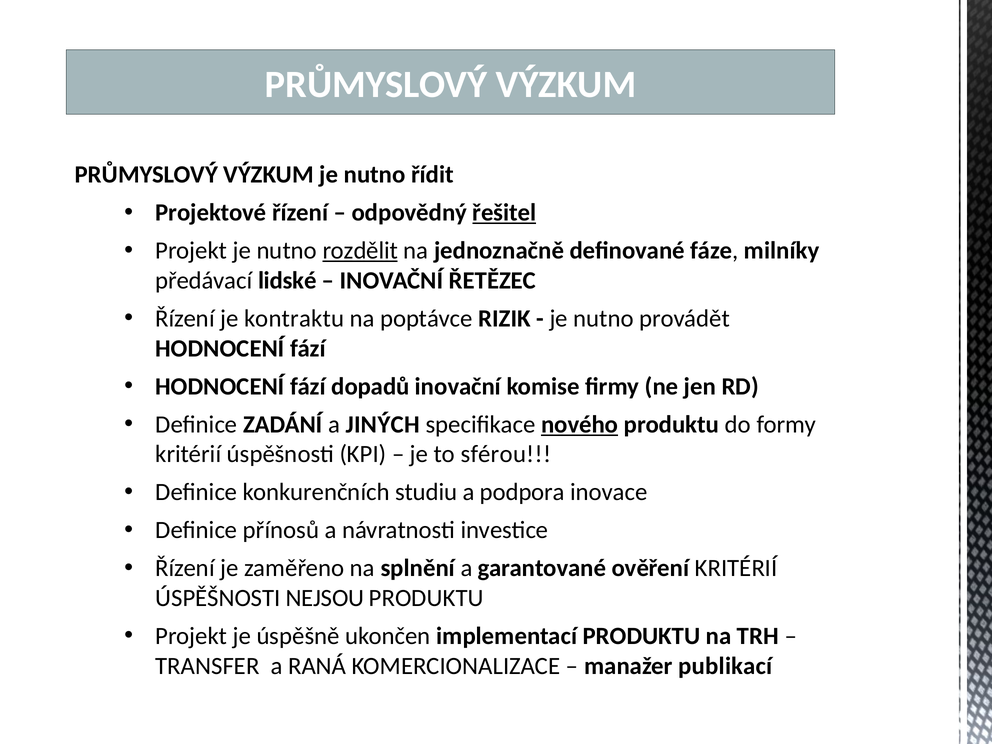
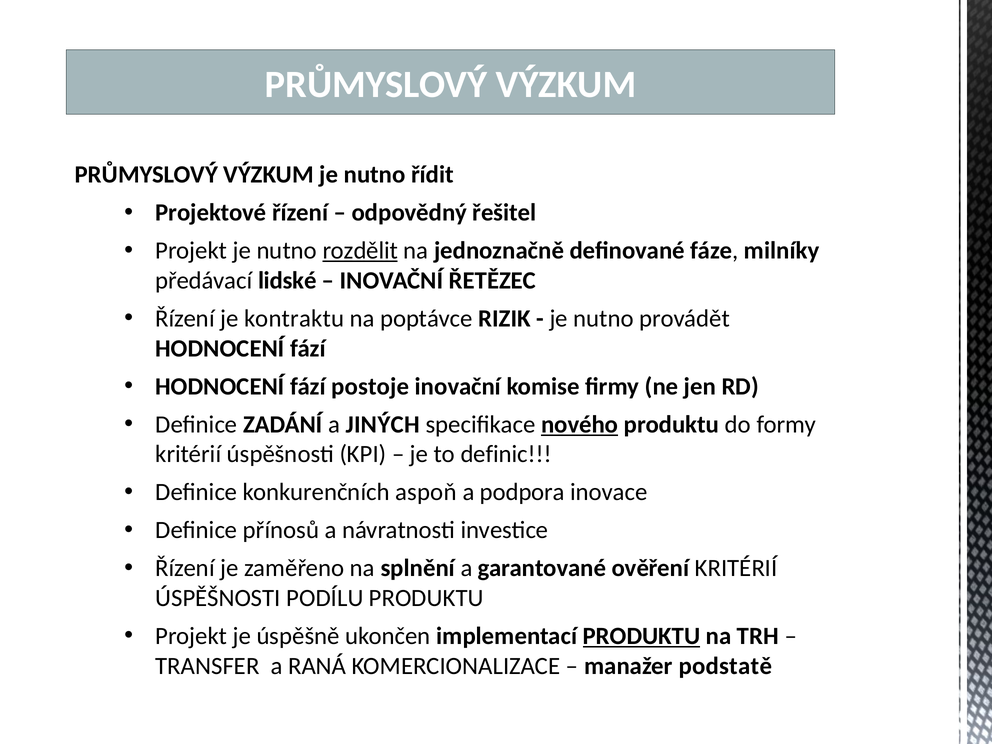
řešitel underline: present -> none
dopadů: dopadů -> postoje
sférou: sférou -> definic
studiu: studiu -> aspoň
NEJSOU: NEJSOU -> PODÍLU
PRODUKTU at (642, 636) underline: none -> present
publikací: publikací -> podstatě
